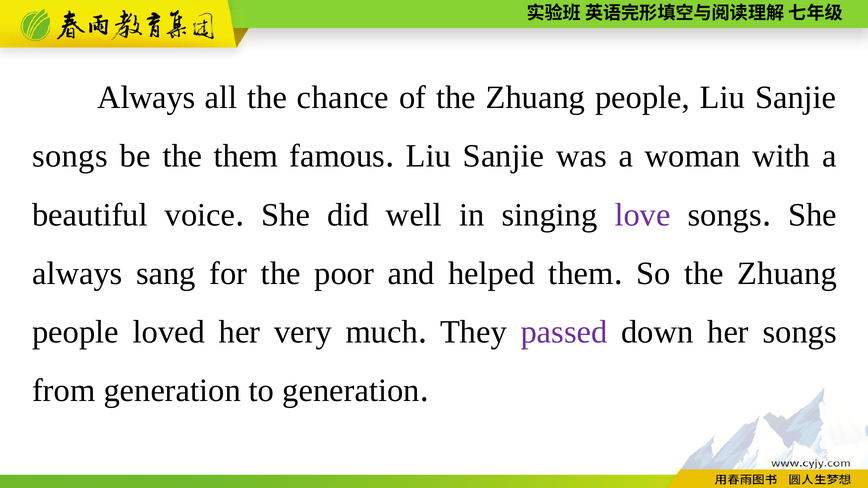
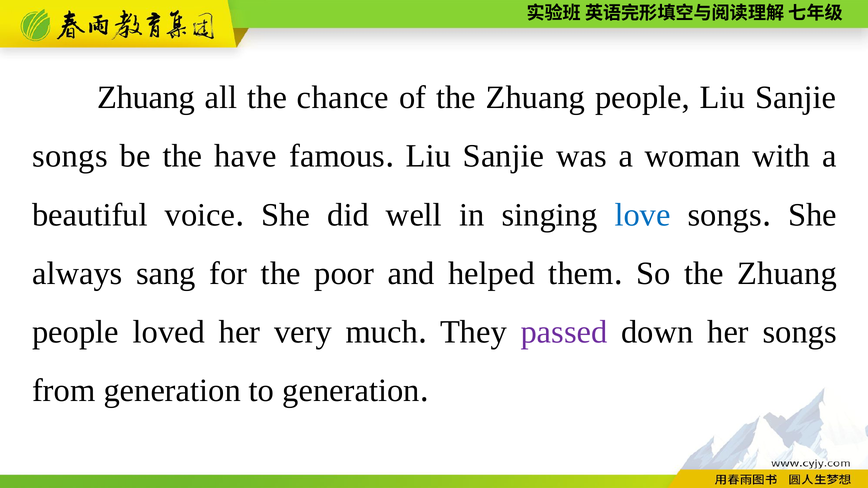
Always at (146, 98): Always -> Zhuang
the them: them -> have
love colour: purple -> blue
